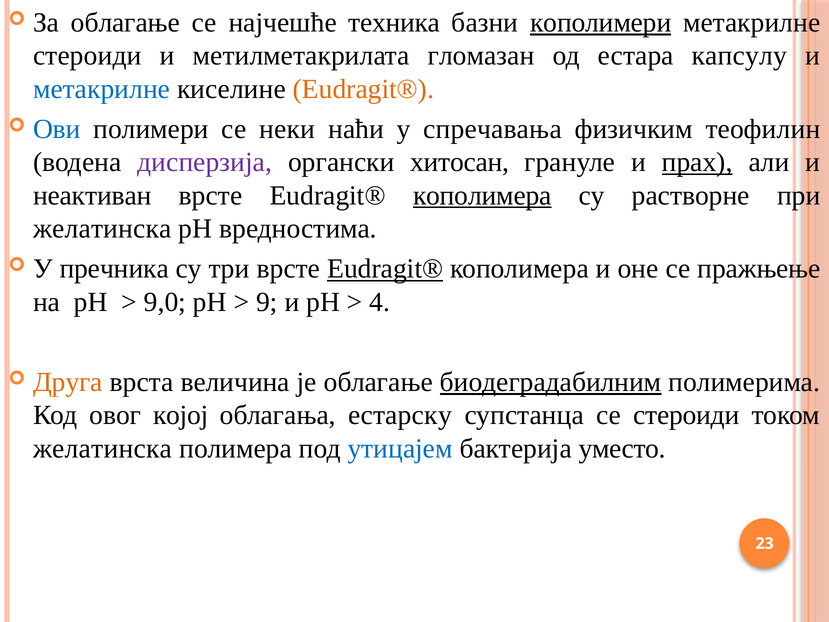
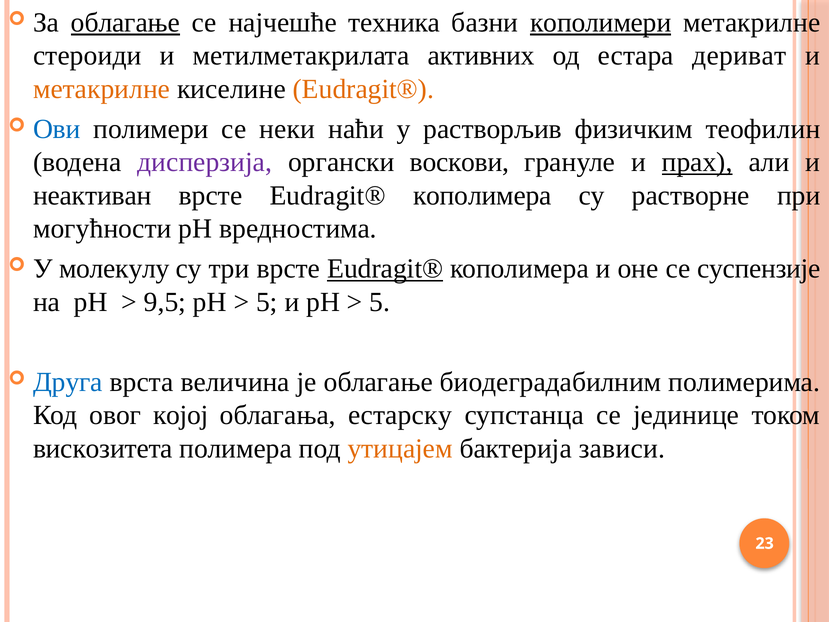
облагање at (125, 23) underline: none -> present
гломазан: гломазан -> активних
капсулу: капсулу -> дериват
метакрилне at (102, 89) colour: blue -> orange
спречавања: спречавања -> растворљив
хитосан: хитосан -> воскови
кополимера at (482, 195) underline: present -> none
желатинска at (102, 229): желатинска -> могућности
пречника: пречника -> молекулу
пражњење: пражњење -> суспензије
9,0: 9,0 -> 9,5
9 at (267, 302): 9 -> 5
4 at (380, 302): 4 -> 5
Друга colour: orange -> blue
биодеградабилним underline: present -> none
се стероиди: стероиди -> јединице
желатинска at (103, 448): желатинска -> вискозитета
утицајем colour: blue -> orange
уместо: уместо -> зависи
